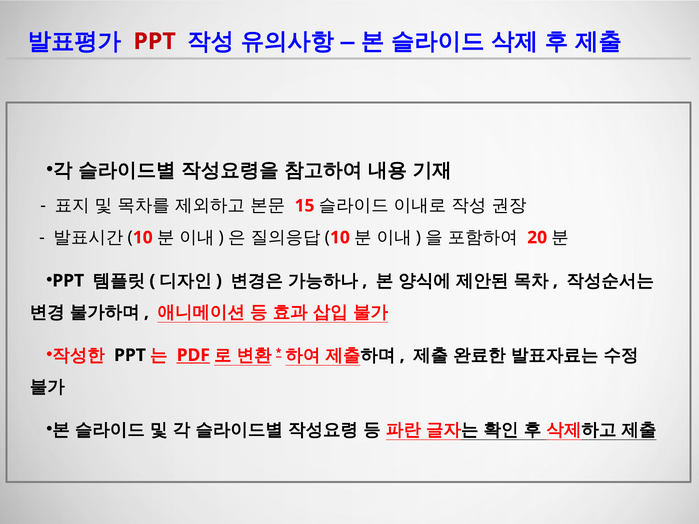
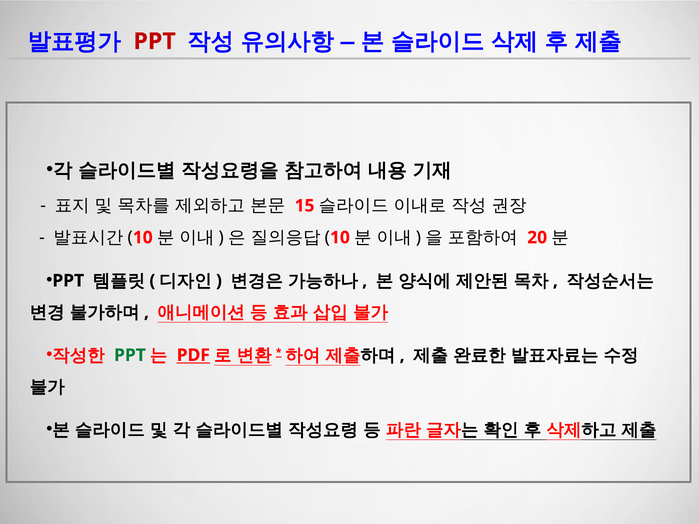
PPT at (130, 355) colour: black -> green
